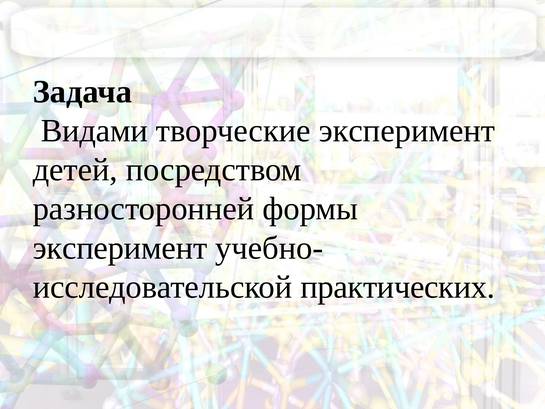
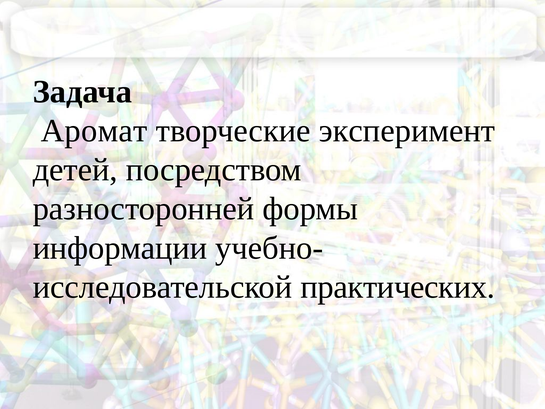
Видами: Видами -> Аромат
эксперимент at (120, 248): эксперимент -> информации
